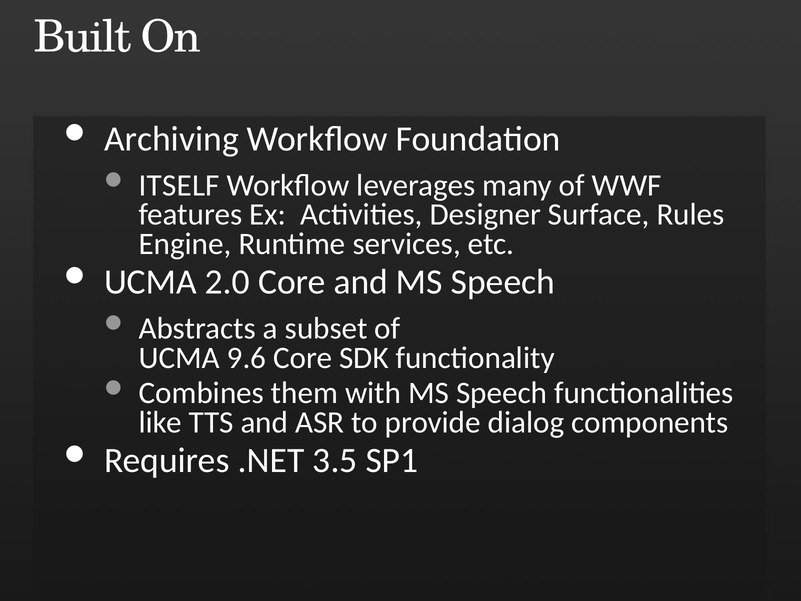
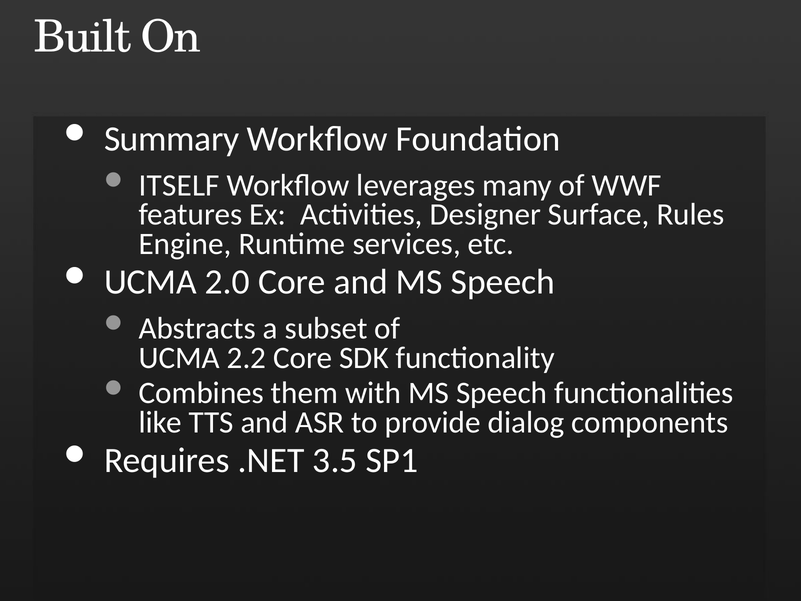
Archiving: Archiving -> Summary
9.6: 9.6 -> 2.2
